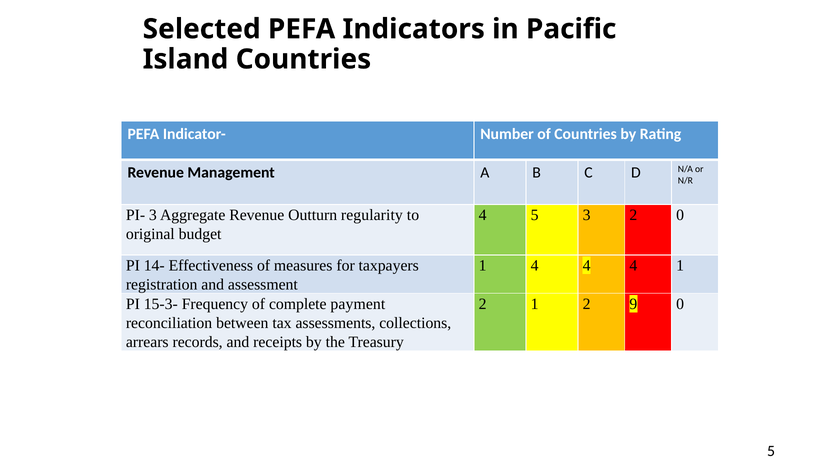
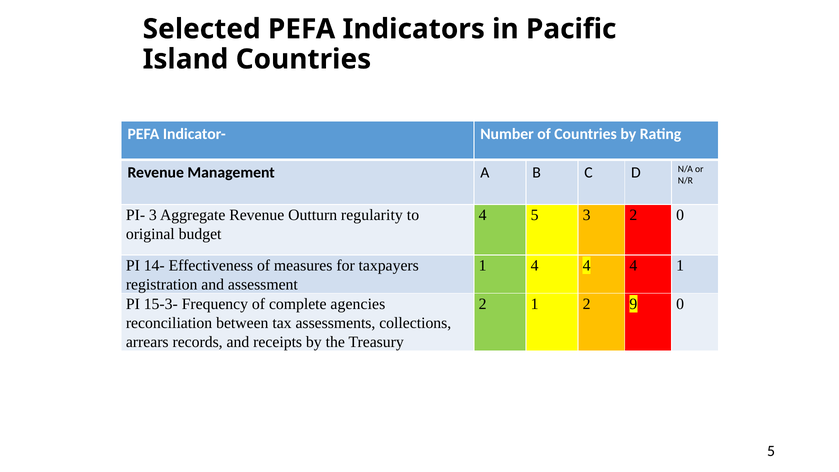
payment: payment -> agencies
